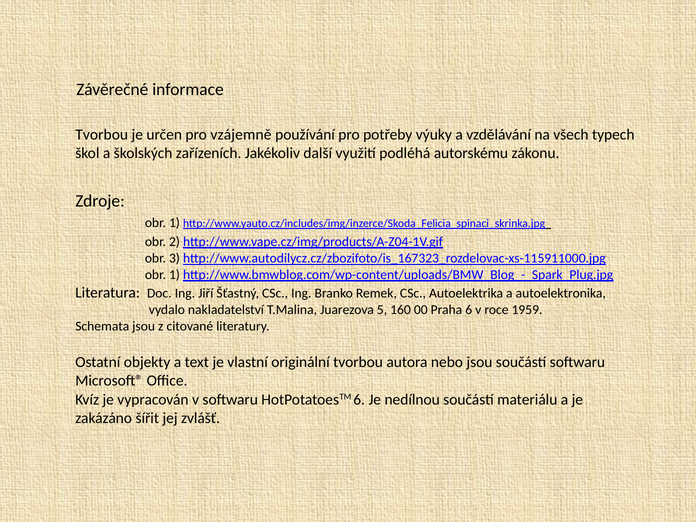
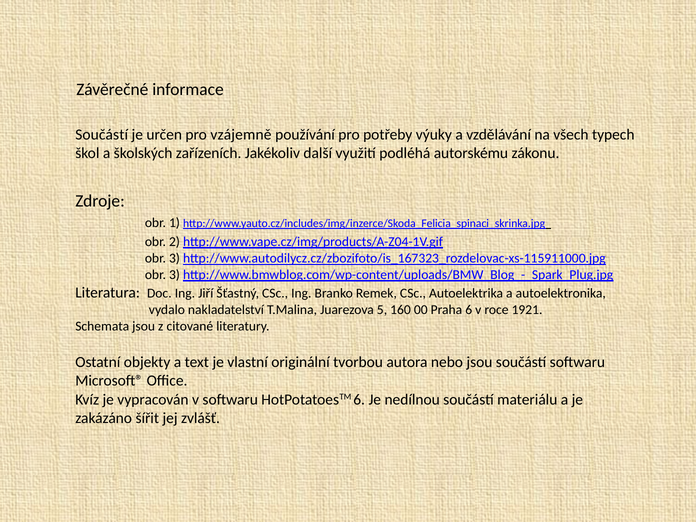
Tvorbou at (102, 135): Tvorbou -> Součástí
1 at (174, 275): 1 -> 3
1959: 1959 -> 1921
